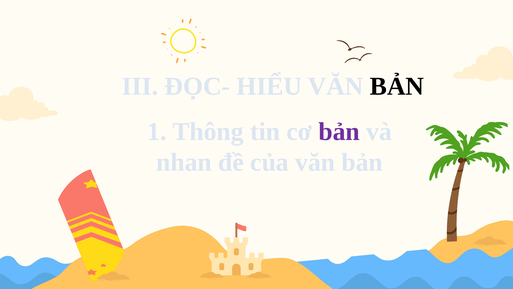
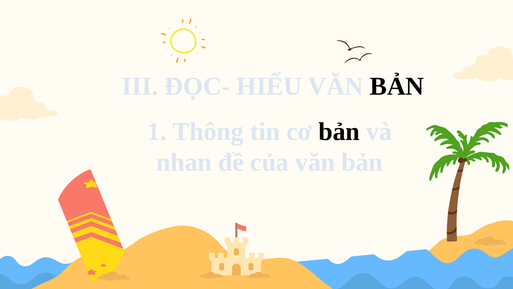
bản at (339, 131) colour: purple -> black
